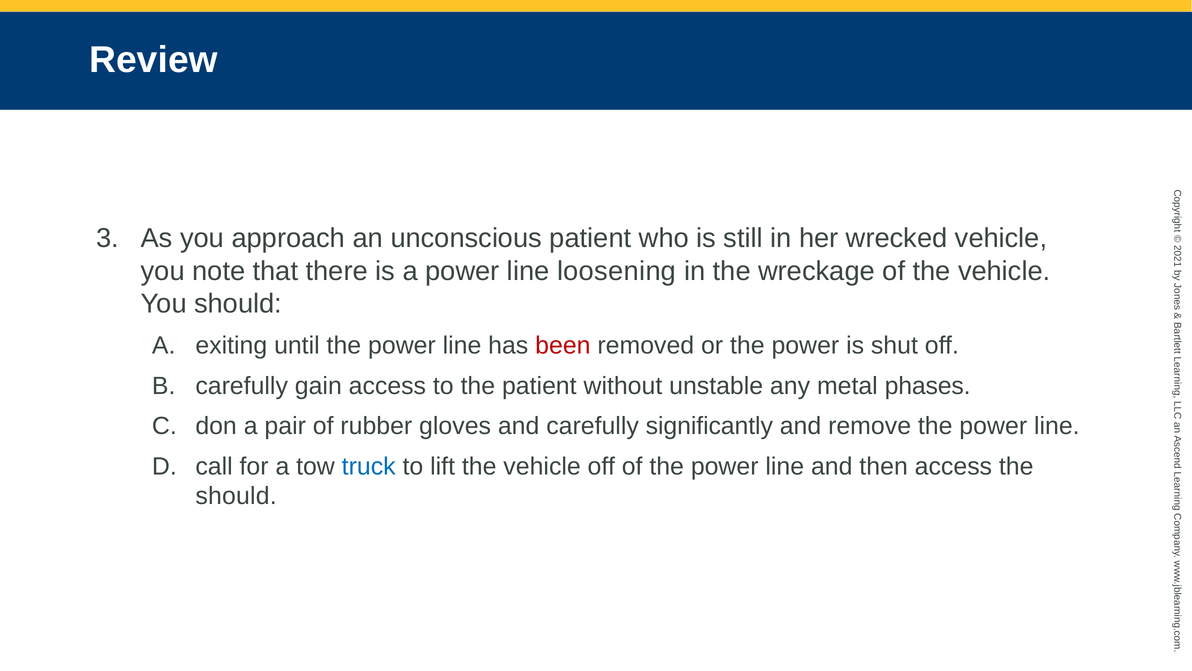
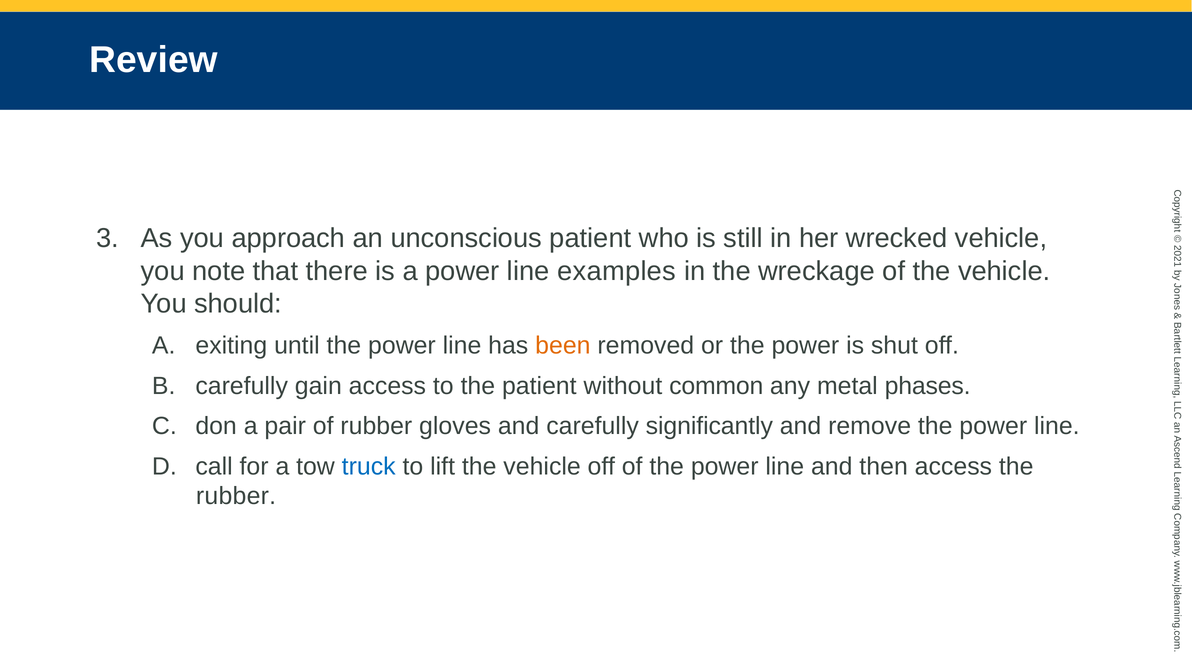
loosening: loosening -> examples
been colour: red -> orange
unstable: unstable -> common
should at (236, 496): should -> rubber
